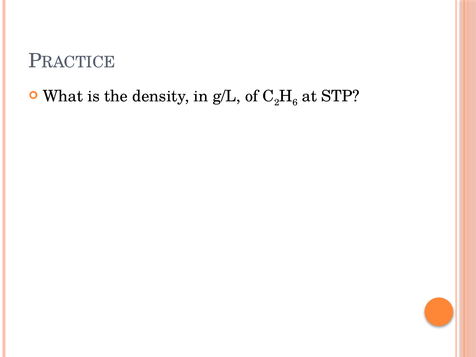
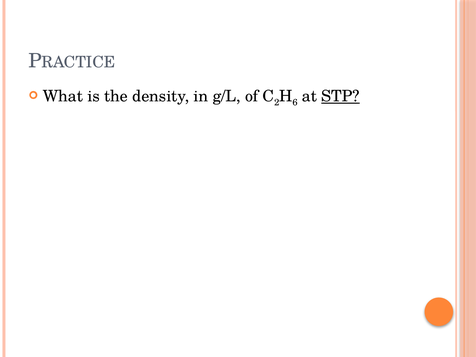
STP underline: none -> present
